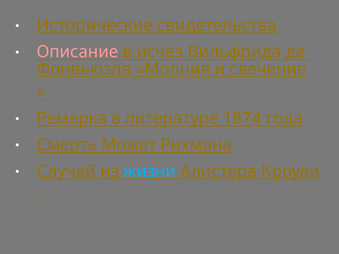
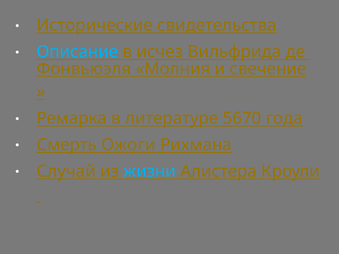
Описание colour: pink -> light blue
1874: 1874 -> 5670
Может: Может -> Ожоги
